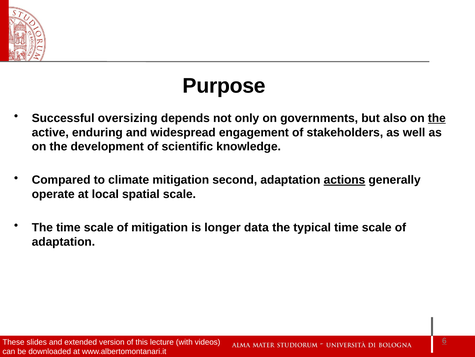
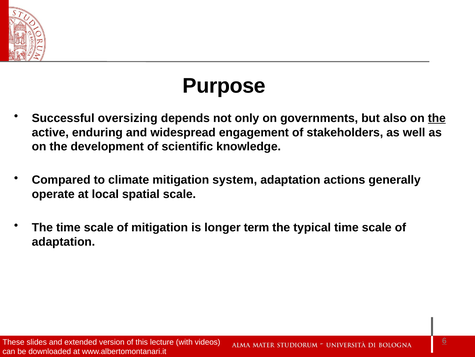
second: second -> system
actions underline: present -> none
data: data -> term
